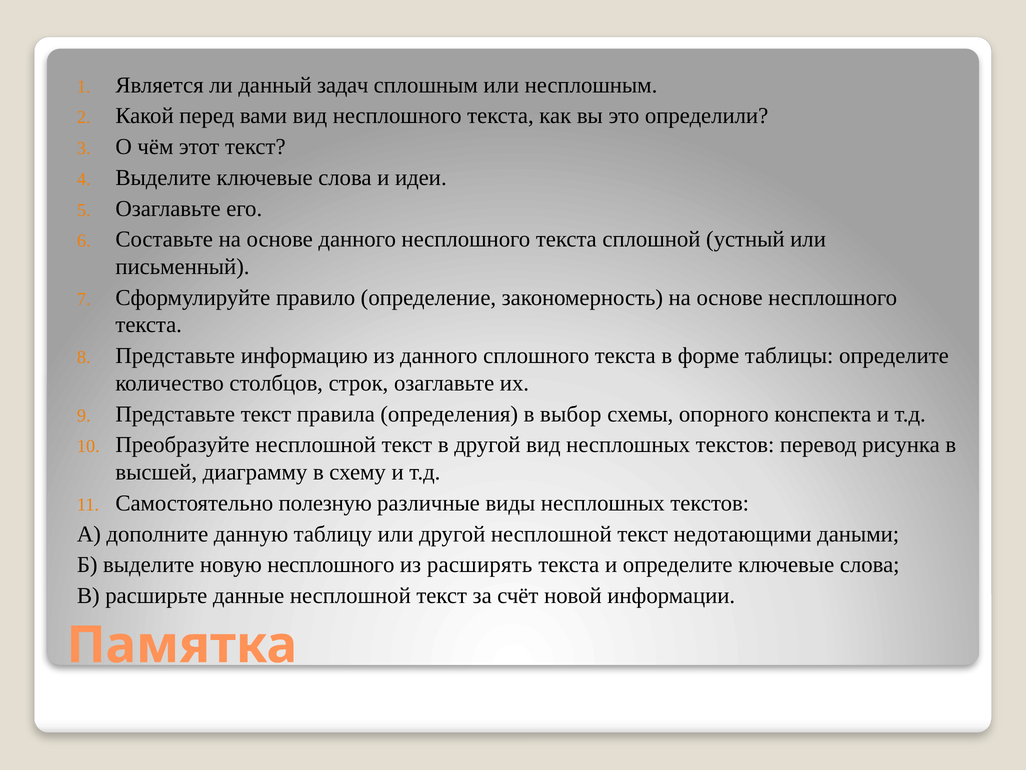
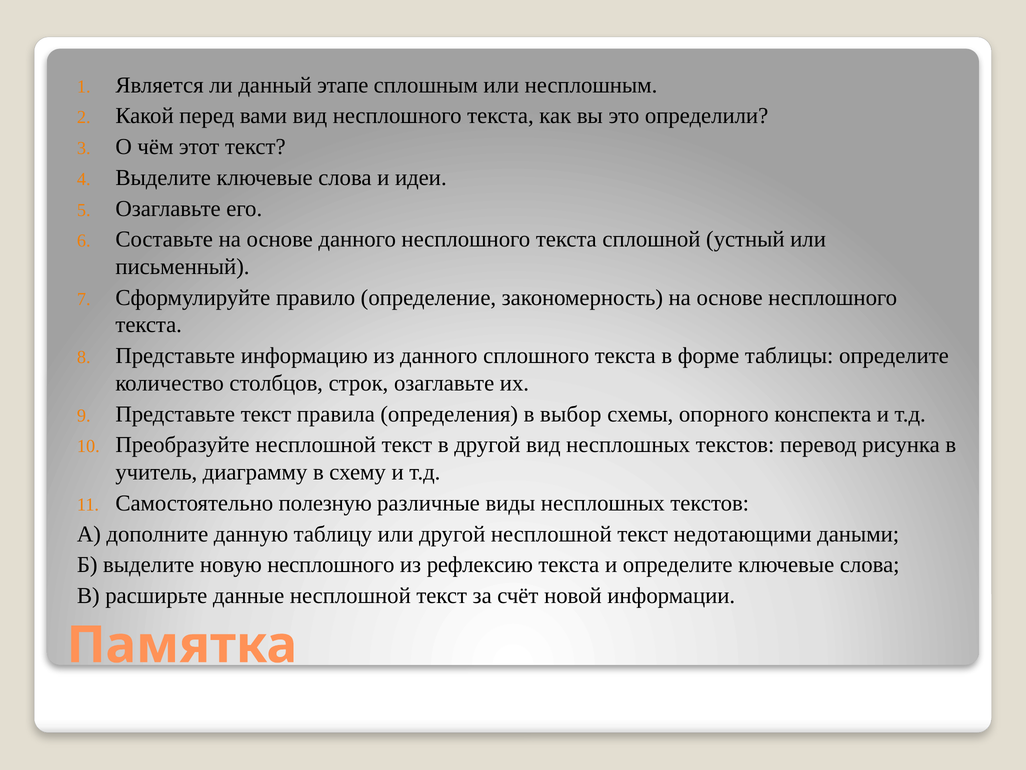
задач: задач -> этапе
высшей: высшей -> учитель
расширять: расширять -> рефлексию
